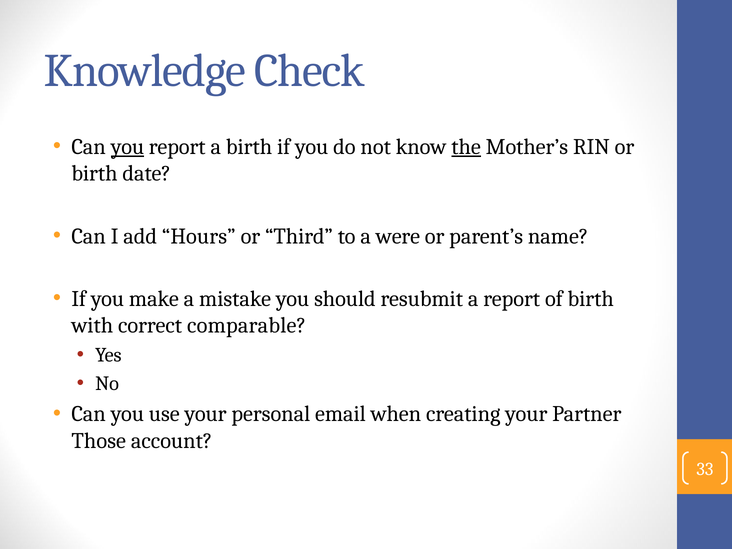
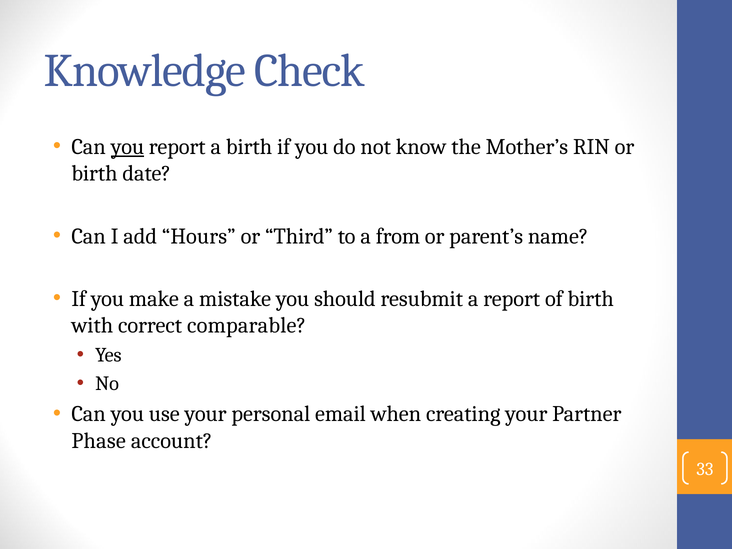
the underline: present -> none
were: were -> from
Those: Those -> Phase
